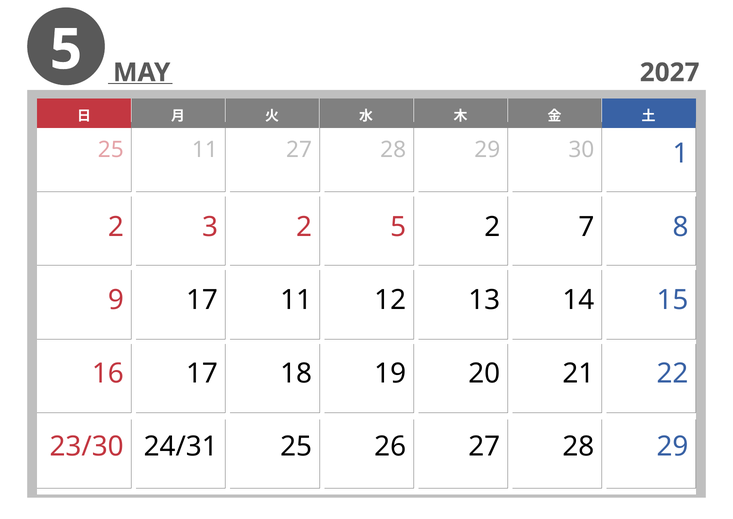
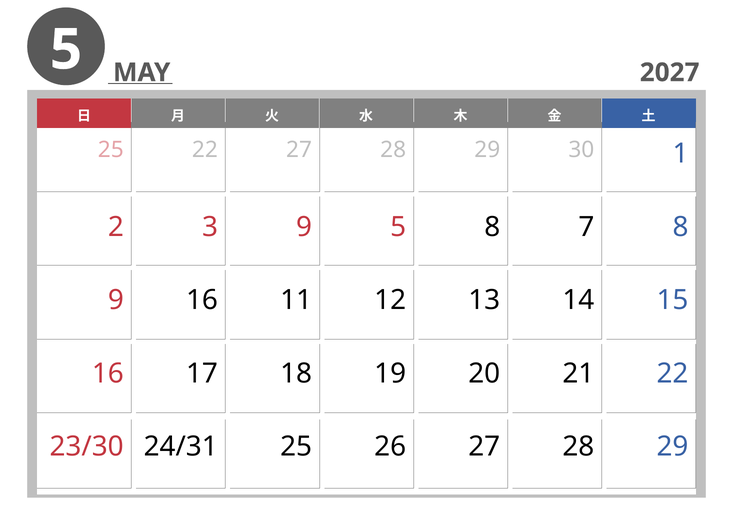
25 11: 11 -> 22
3 2: 2 -> 9
5 2: 2 -> 8
9 17: 17 -> 16
